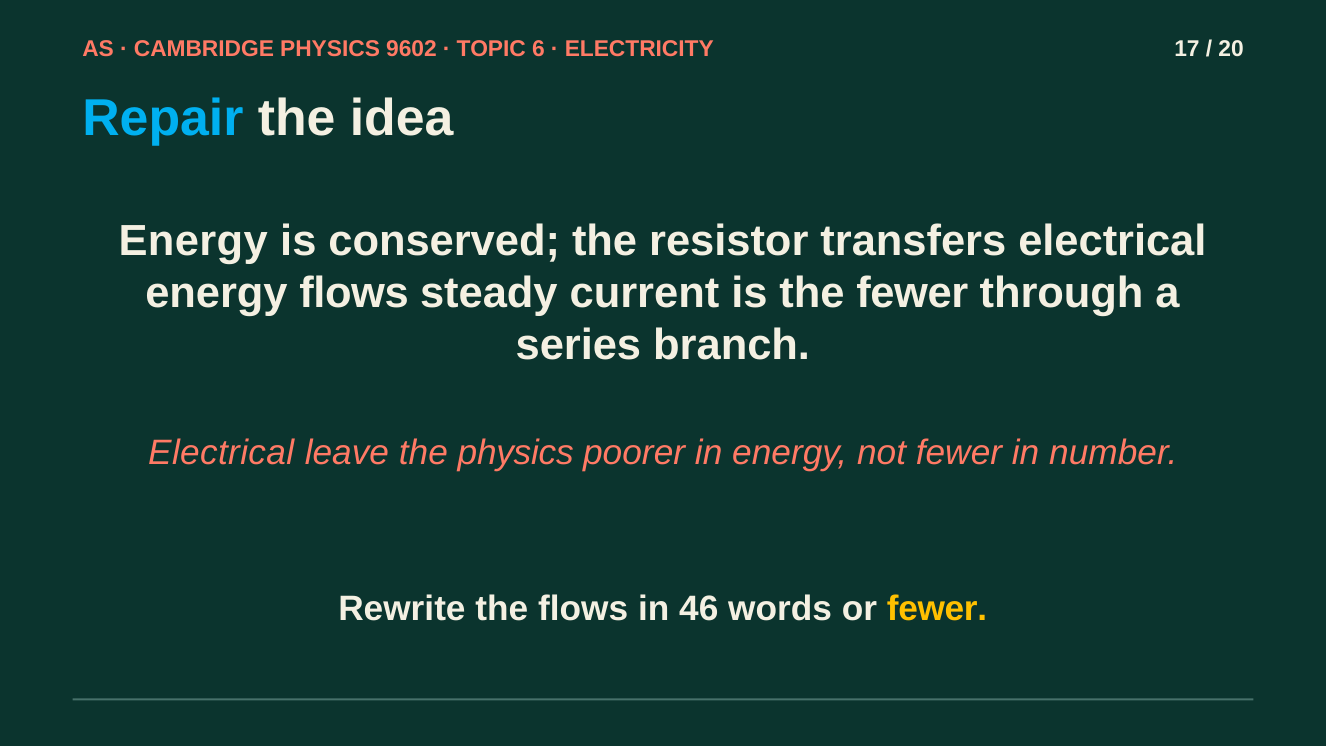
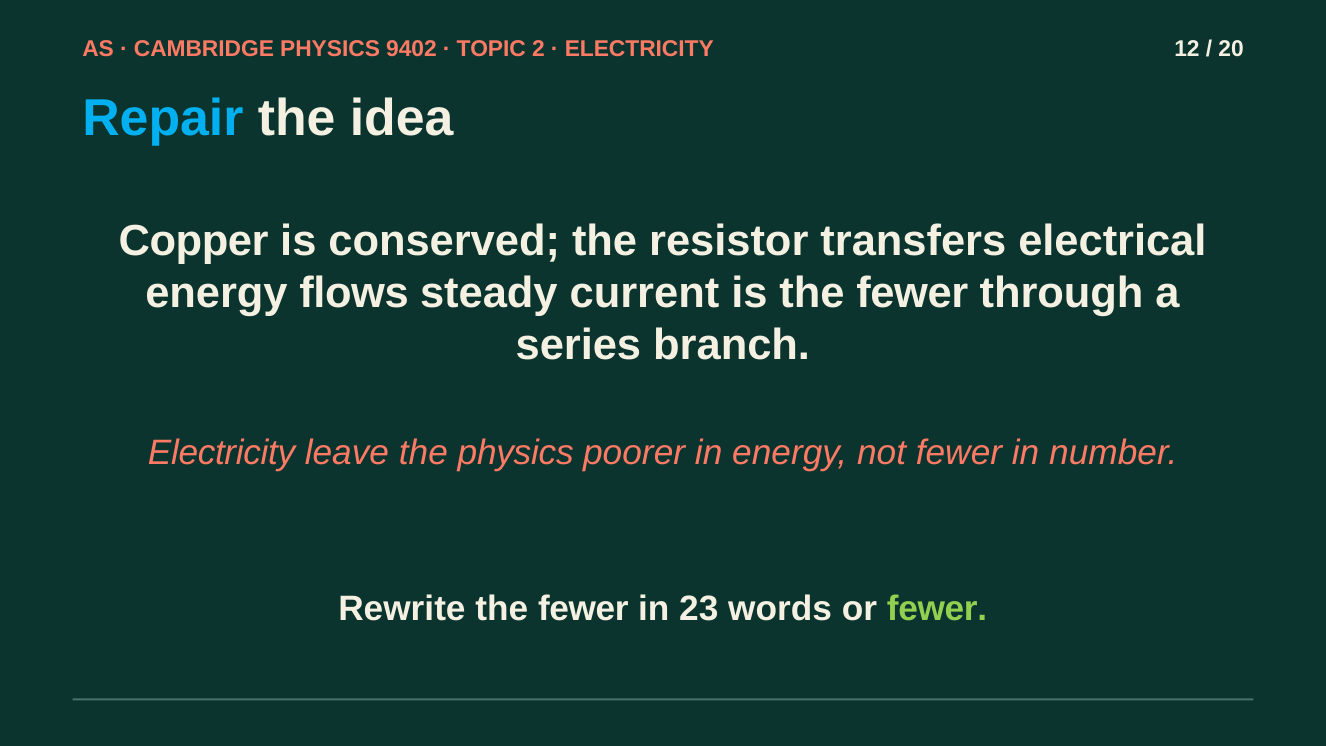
9602: 9602 -> 9402
6: 6 -> 2
17: 17 -> 12
Energy at (193, 241): Energy -> Copper
Electrical at (221, 453): Electrical -> Electricity
Rewrite the flows: flows -> fewer
46: 46 -> 23
fewer at (937, 609) colour: yellow -> light green
